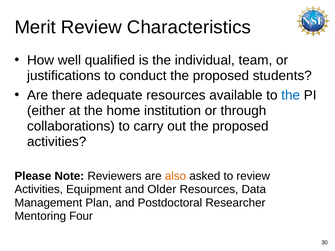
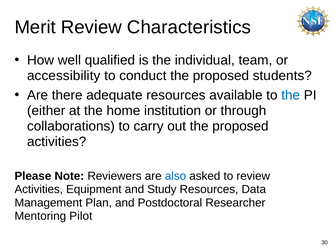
justifications: justifications -> accessibility
also colour: orange -> blue
Older: Older -> Study
Four: Four -> Pilot
